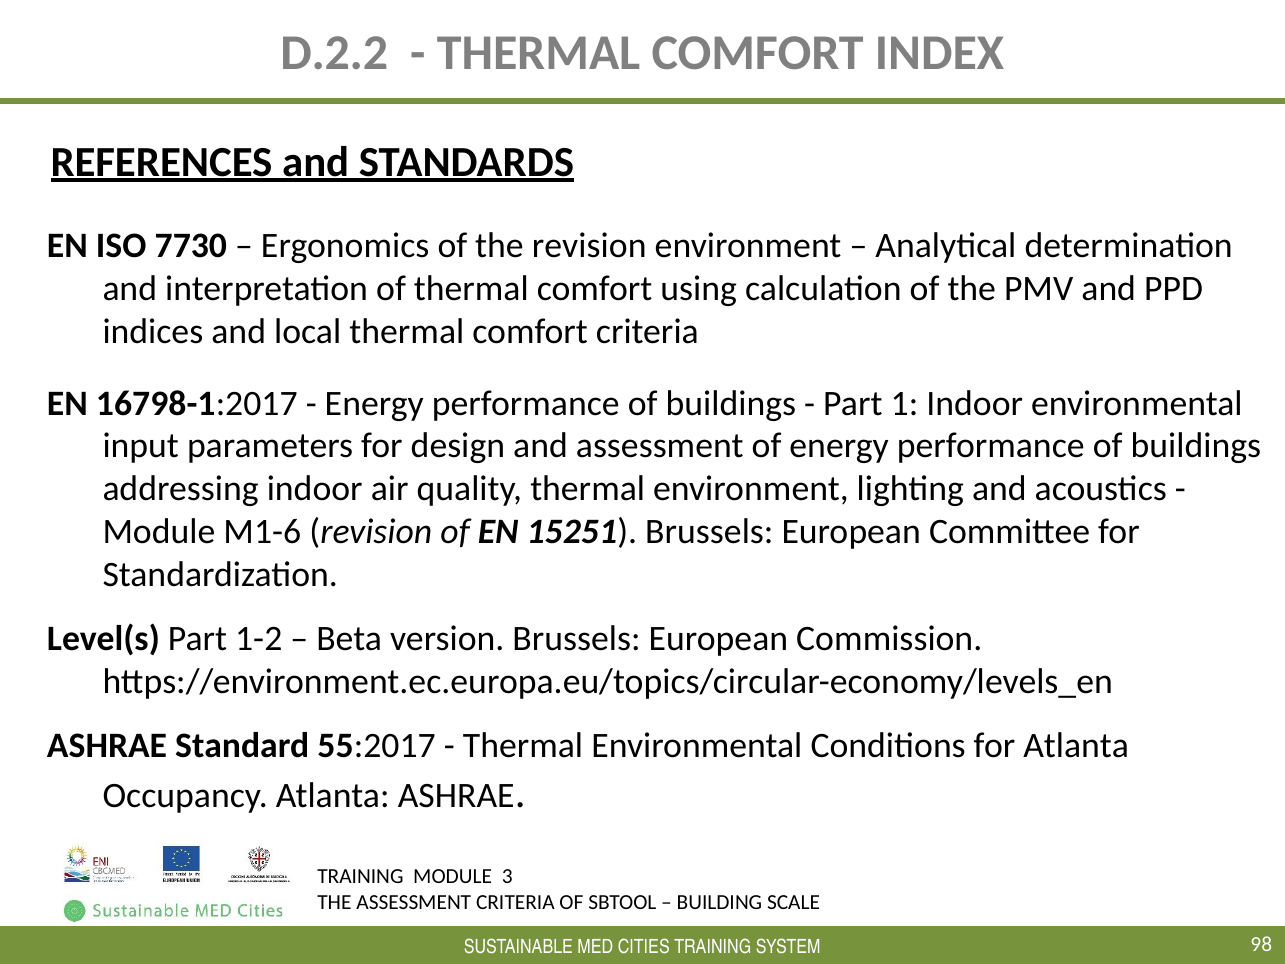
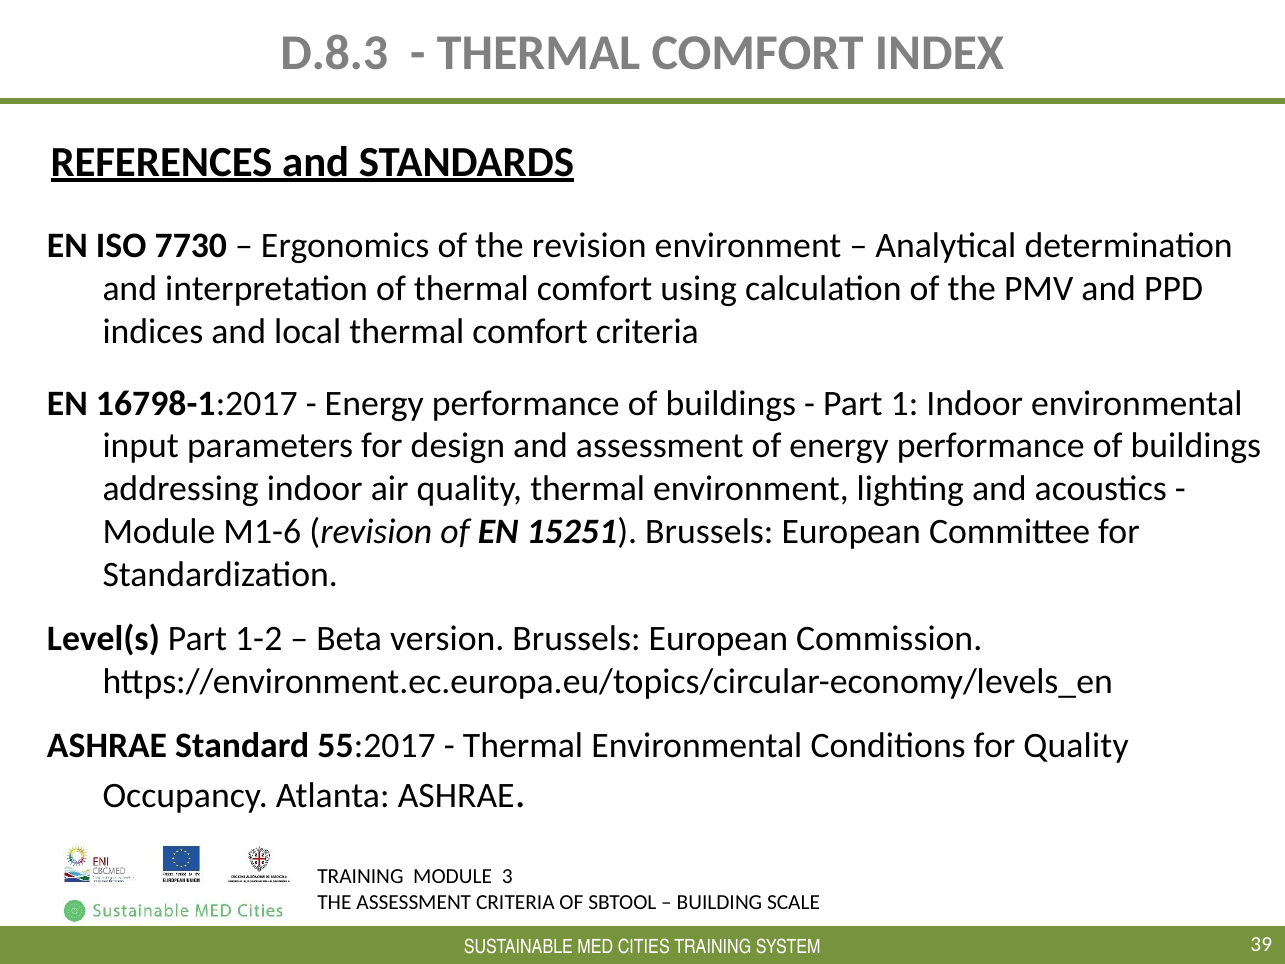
D.2.2: D.2.2 -> D.8.3
for Atlanta: Atlanta -> Quality
98: 98 -> 39
